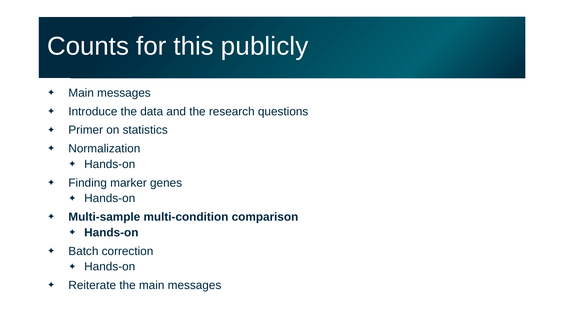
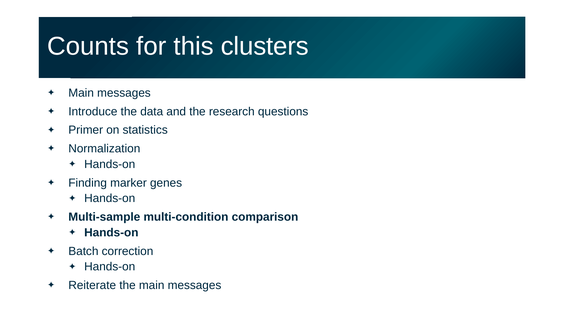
publicly: publicly -> clusters
